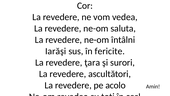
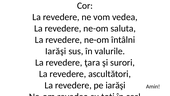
fericite: fericite -> valurile
pe acolo: acolo -> iarăşi
